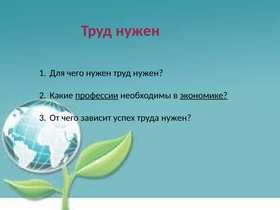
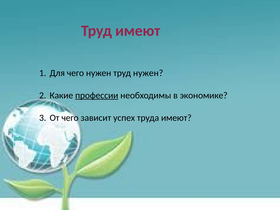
нужен at (138, 31): нужен -> имеют
экономике underline: present -> none
труда нужен: нужен -> имеют
